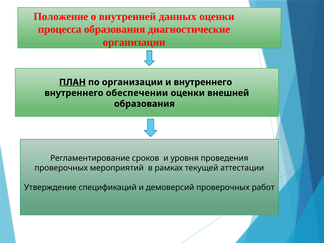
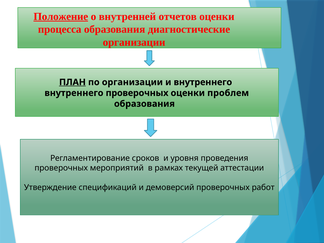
Положение underline: none -> present
данных: данных -> отчетов
внутреннего обеспечении: обеспечении -> проверочных
внешней: внешней -> проблем
